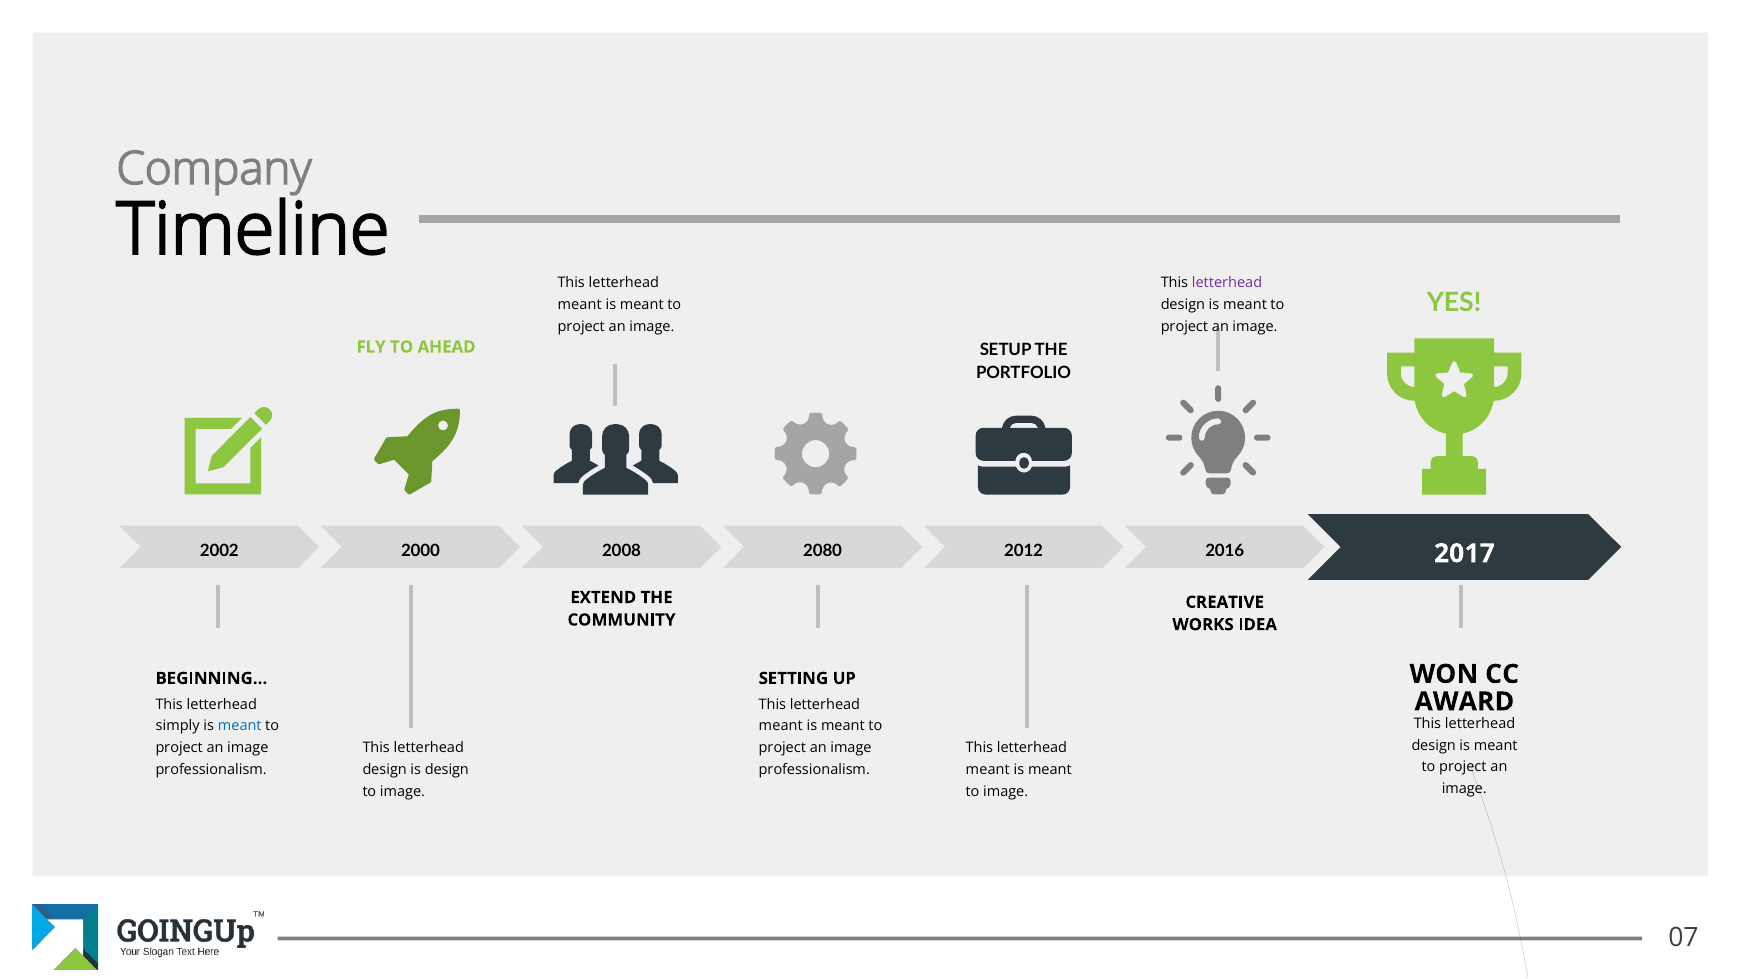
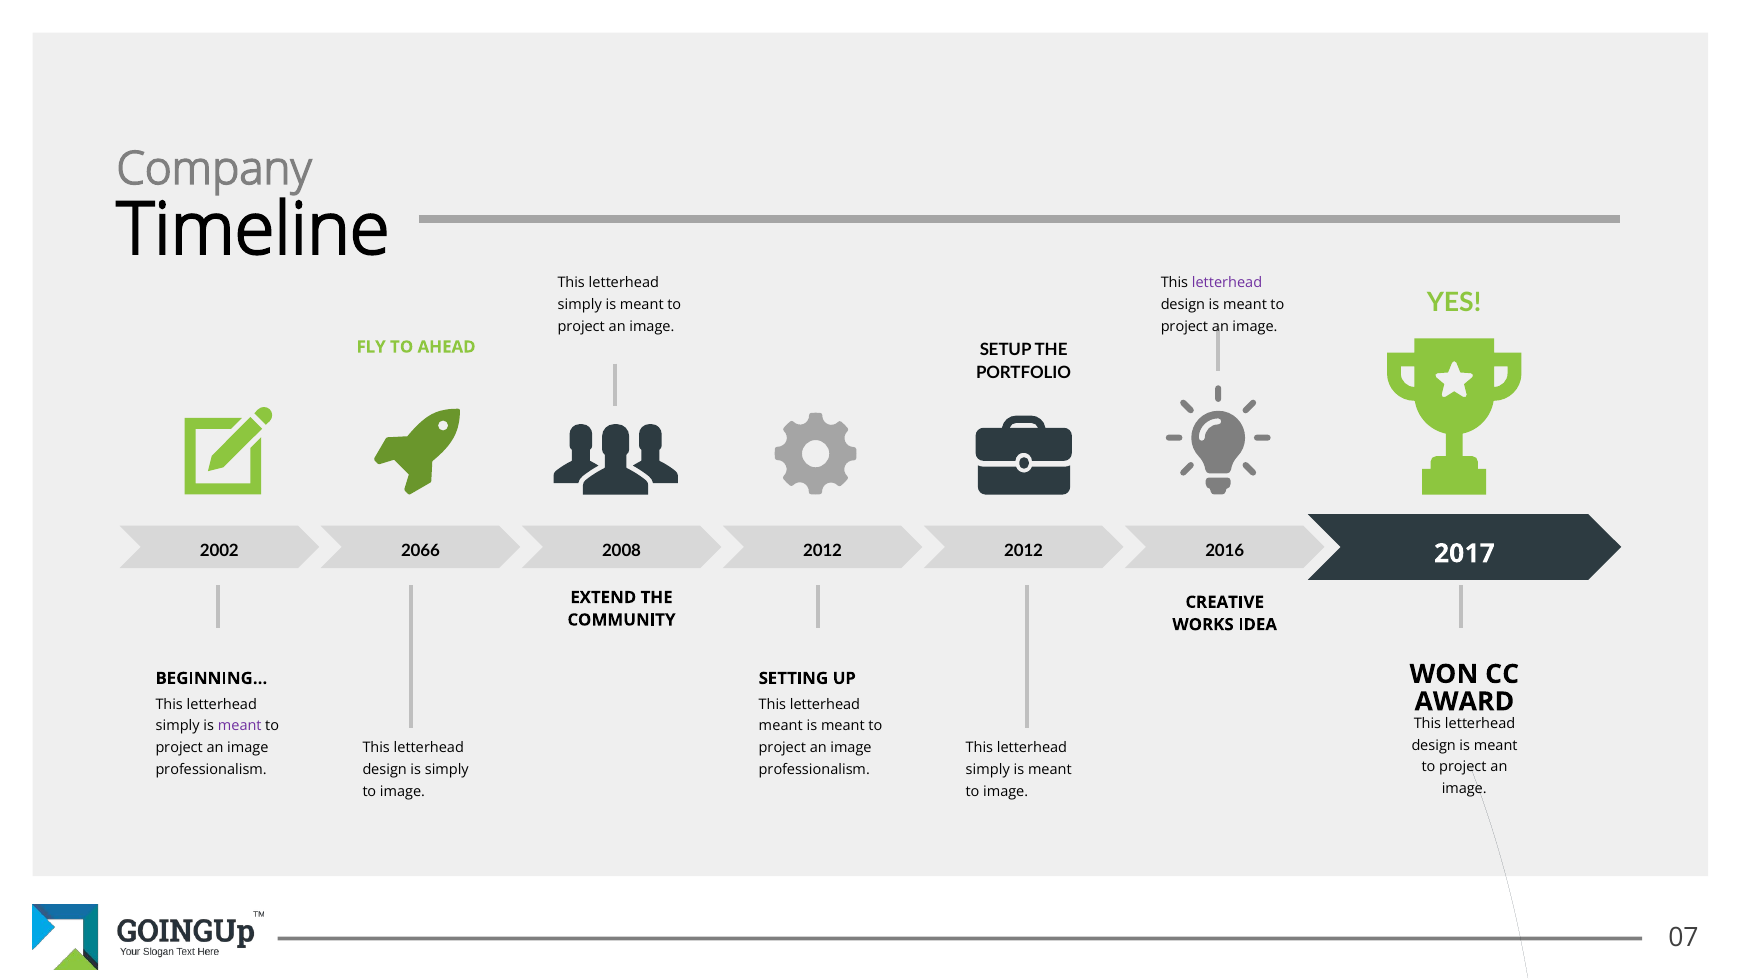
meant at (580, 305): meant -> simply
2000: 2000 -> 2066
2008 2080: 2080 -> 2012
meant at (240, 726) colour: blue -> purple
is design: design -> simply
meant at (988, 770): meant -> simply
